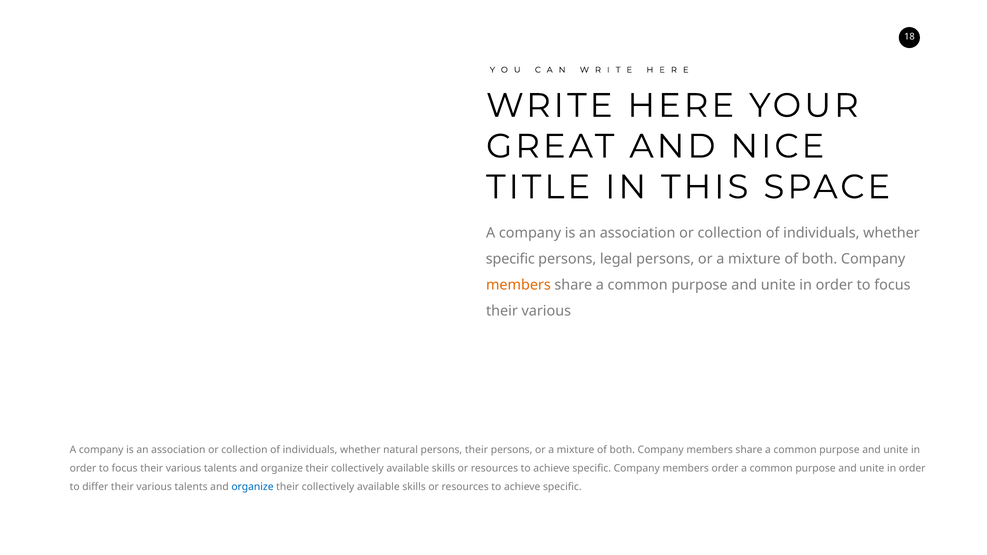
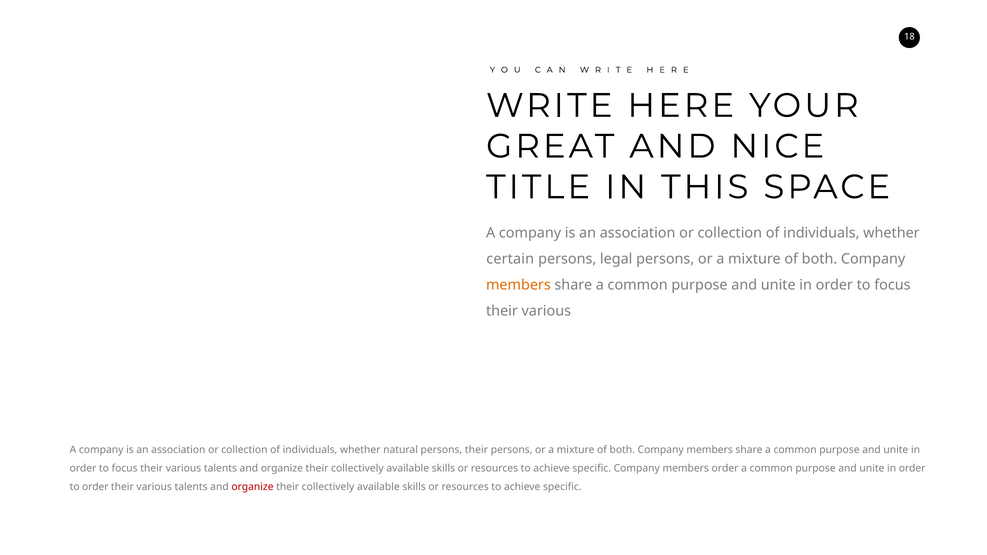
specific at (510, 259): specific -> certain
to differ: differ -> order
organize at (252, 487) colour: blue -> red
